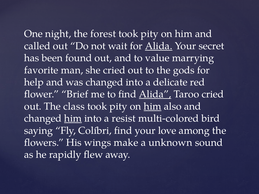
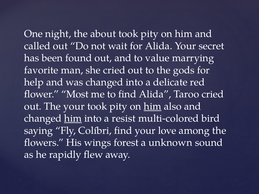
forest: forest -> about
Alida at (159, 46) underline: present -> none
Brief: Brief -> Most
Alida at (155, 94) underline: present -> none
The class: class -> your
make: make -> forest
